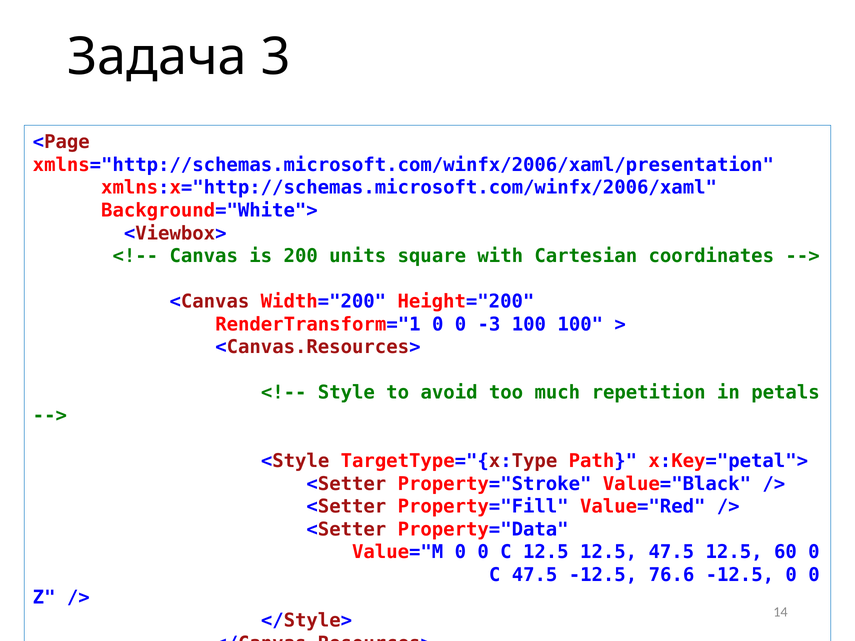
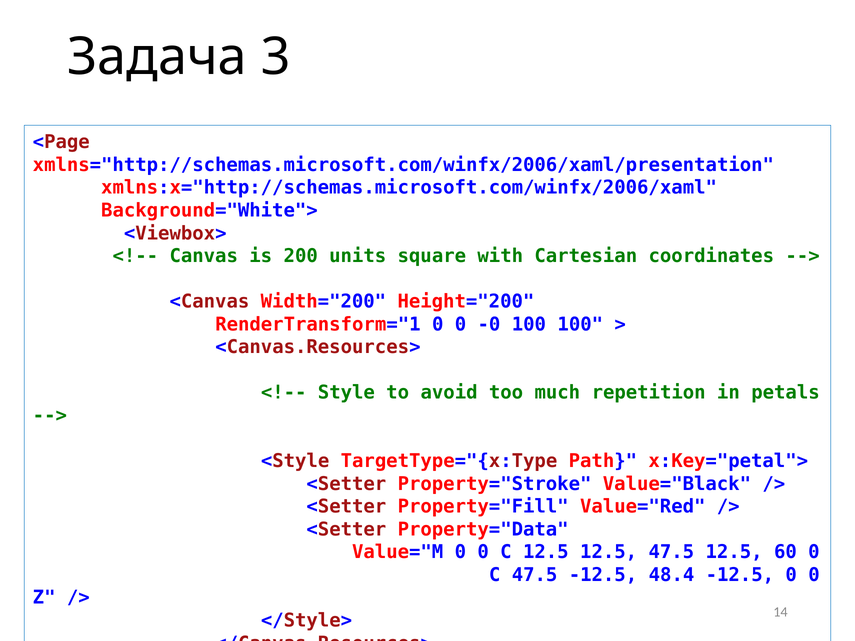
-3: -3 -> -0
76.6: 76.6 -> 48.4
